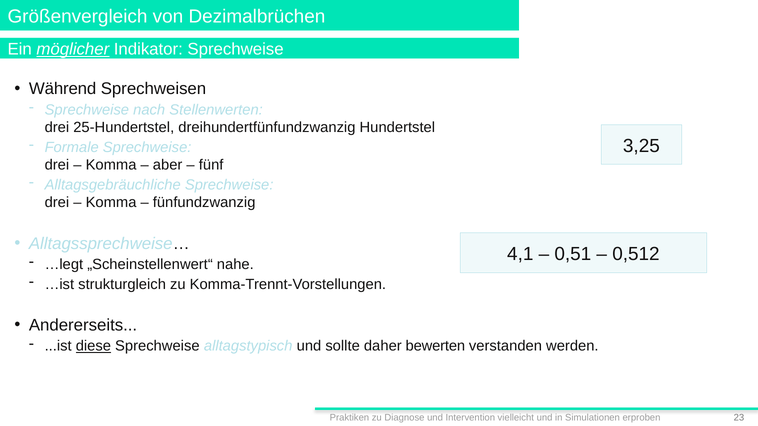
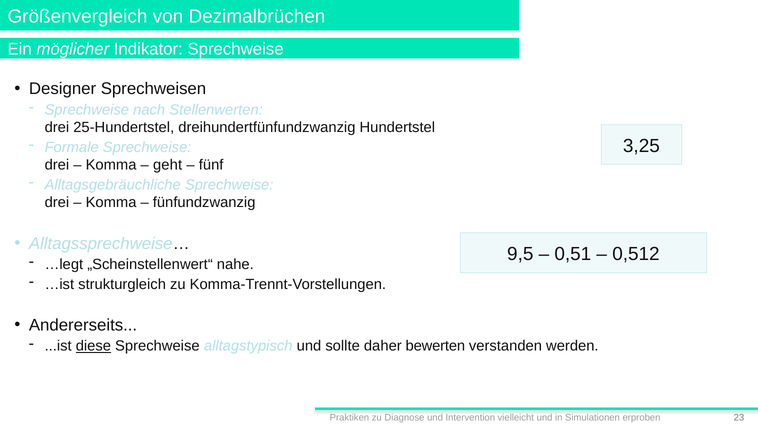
möglicher underline: present -> none
Während: Während -> Designer
aber: aber -> geht
4,1: 4,1 -> 9,5
